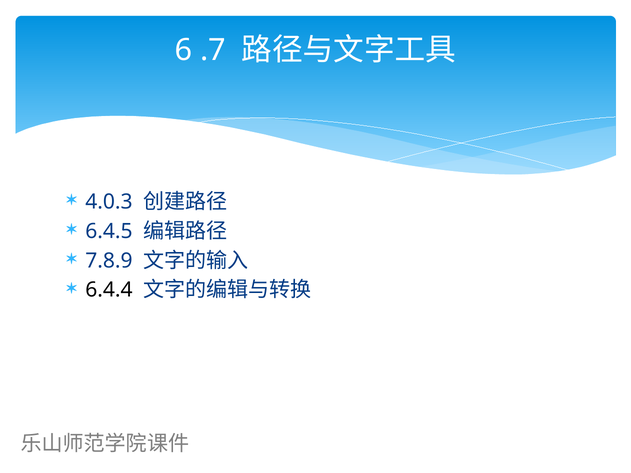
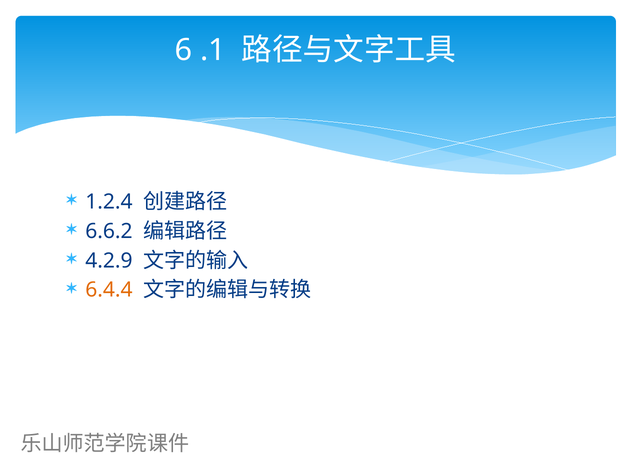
.7: .7 -> .1
4.0.3: 4.0.3 -> 1.2.4
6.4.5: 6.4.5 -> 6.6.2
7.8.9: 7.8.9 -> 4.2.9
6.4.4 colour: black -> orange
